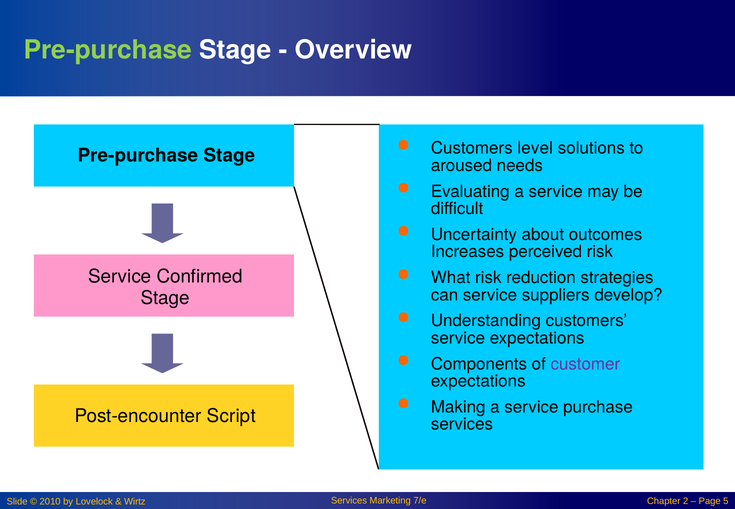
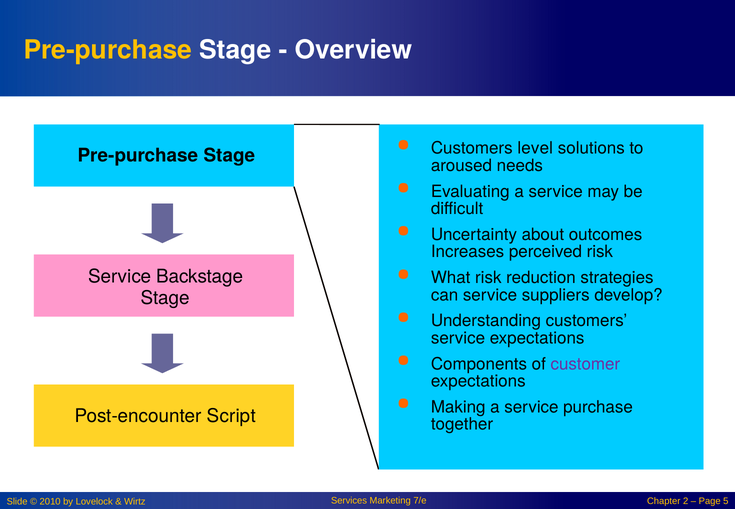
Pre-purchase at (108, 50) colour: light green -> yellow
Confirmed: Confirmed -> Backstage
services at (462, 424): services -> together
